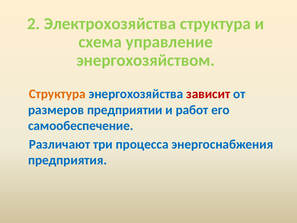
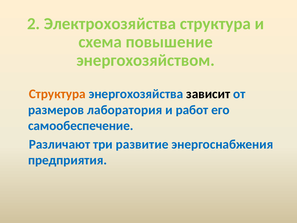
управление: управление -> повышение
зависит colour: red -> black
предприятии: предприятии -> лаборатория
процесса: процесса -> развитие
